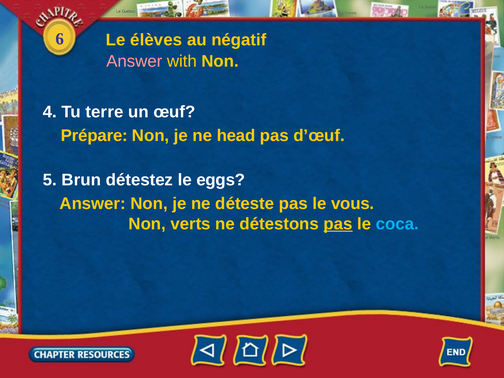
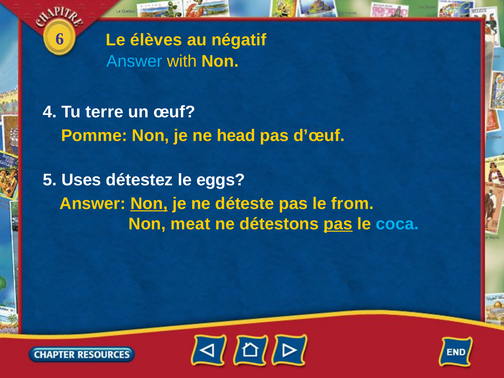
Answer at (134, 61) colour: pink -> light blue
Prépare: Prépare -> Pomme
Brun: Brun -> Uses
Non at (149, 204) underline: none -> present
vous: vous -> from
verts: verts -> meat
